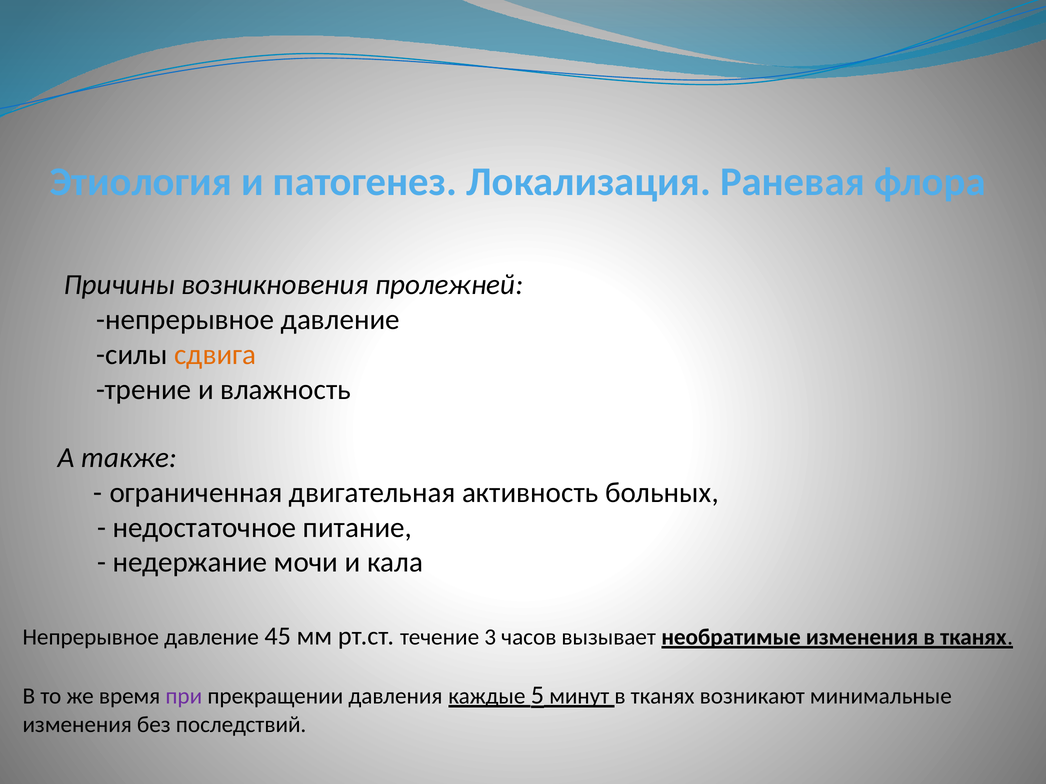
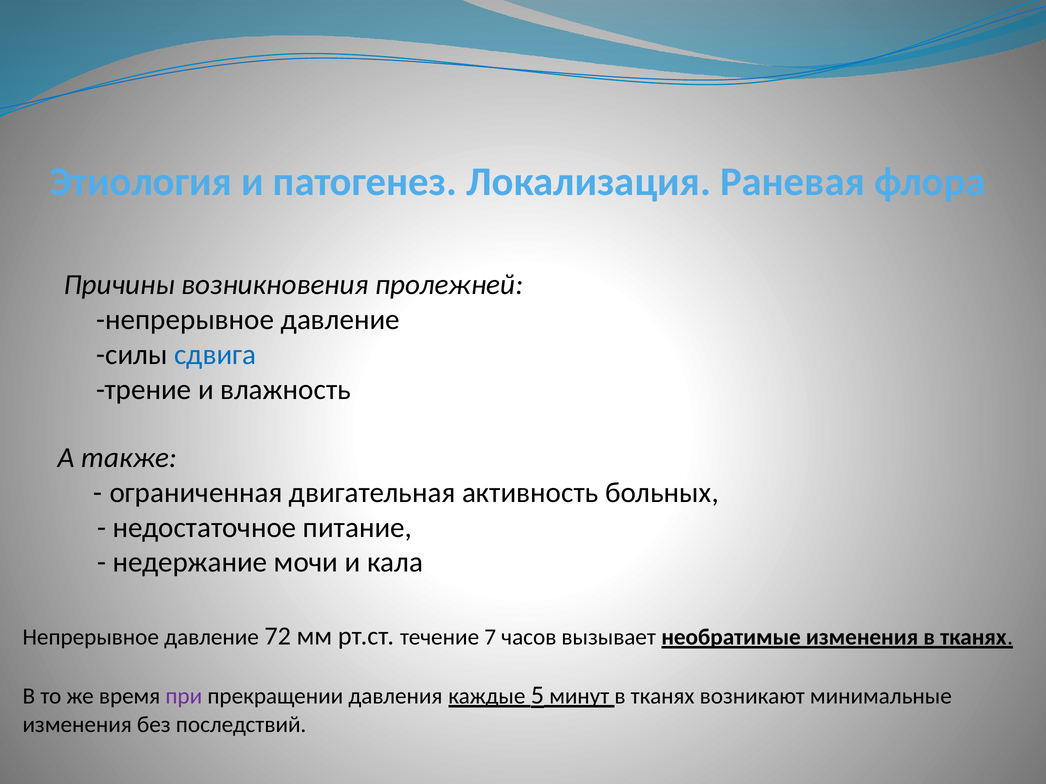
сдвига colour: orange -> blue
45: 45 -> 72
3: 3 -> 7
